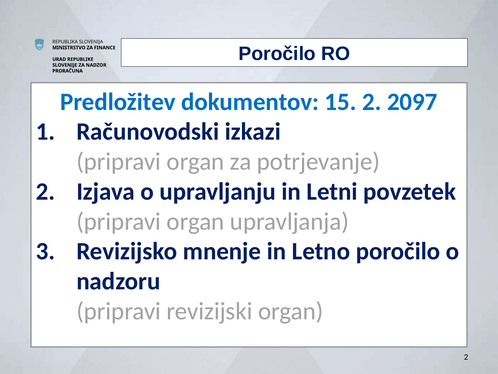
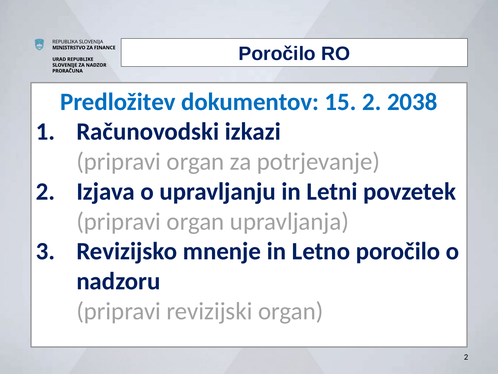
2097: 2097 -> 2038
